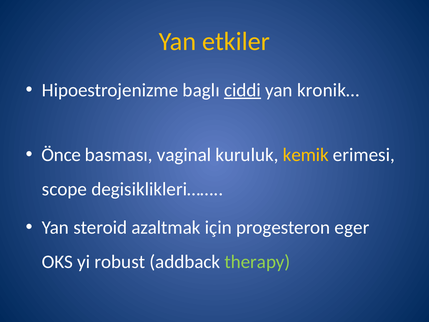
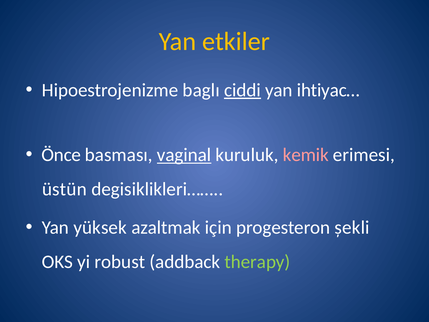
kronik…: kronik… -> ihtiyac…
vaginal underline: none -> present
kemik colour: yellow -> pink
scope: scope -> üstün
steroid: steroid -> yüksek
eger: eger -> șekli
